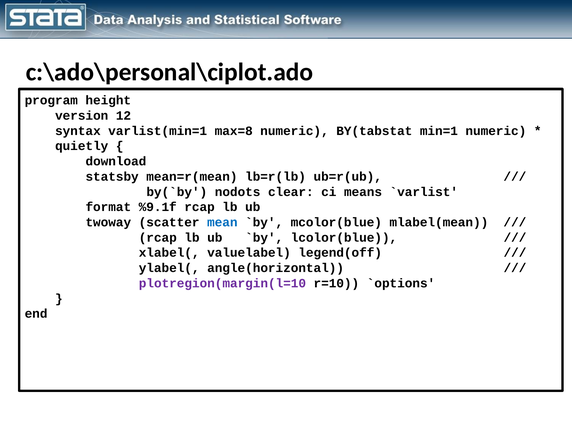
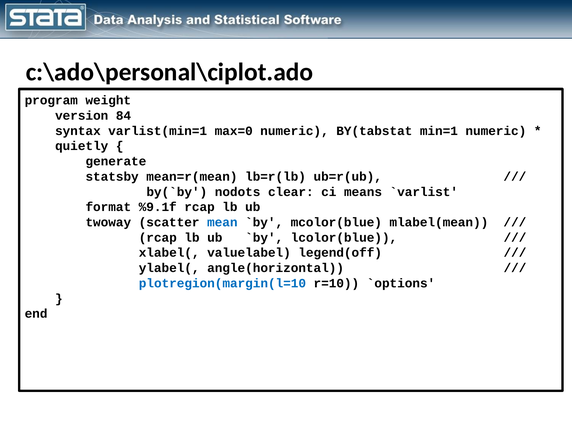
height: height -> weight
12: 12 -> 84
max=8: max=8 -> max=0
download: download -> generate
plotregion(margin(l=10 colour: purple -> blue
